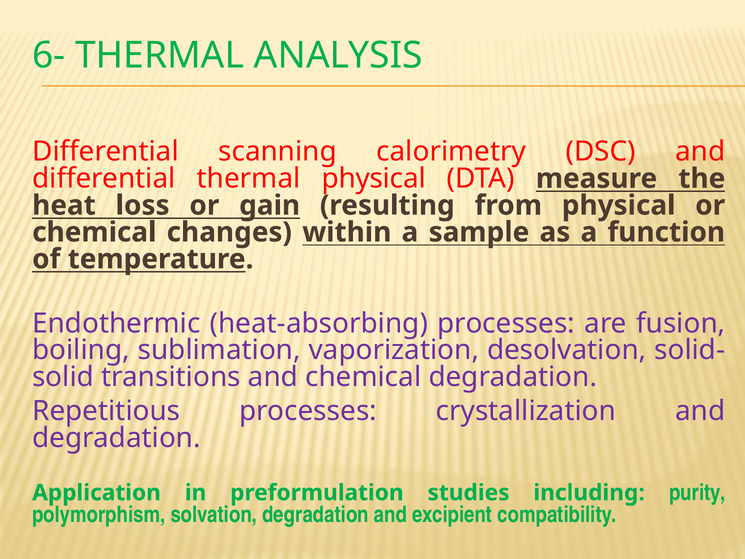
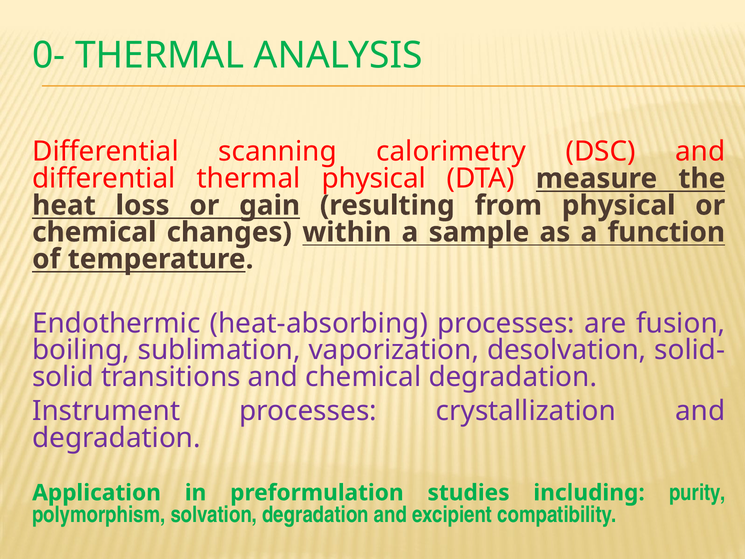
6-: 6- -> 0-
Repetitious: Repetitious -> Instrument
